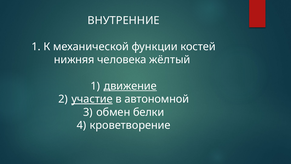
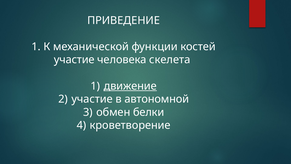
ВНУТРЕННИЕ: ВНУТРЕННИЕ -> ПРИВЕДЕНИЕ
нижняя at (74, 60): нижняя -> участие
жёлтый: жёлтый -> скелета
участие at (92, 99) underline: present -> none
